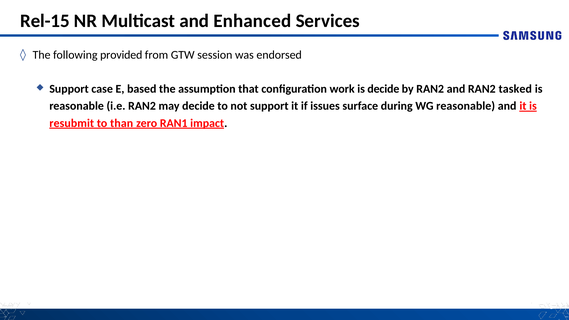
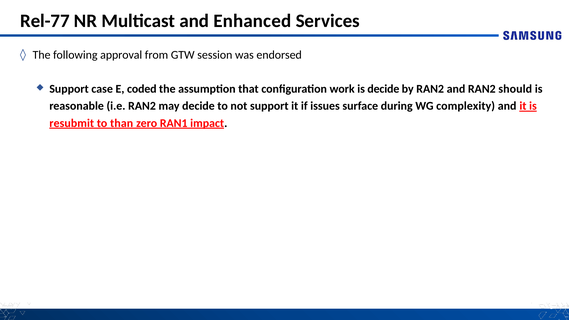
Rel-15: Rel-15 -> Rel-77
provided: provided -> approval
based: based -> coded
tasked: tasked -> should
WG reasonable: reasonable -> complexity
